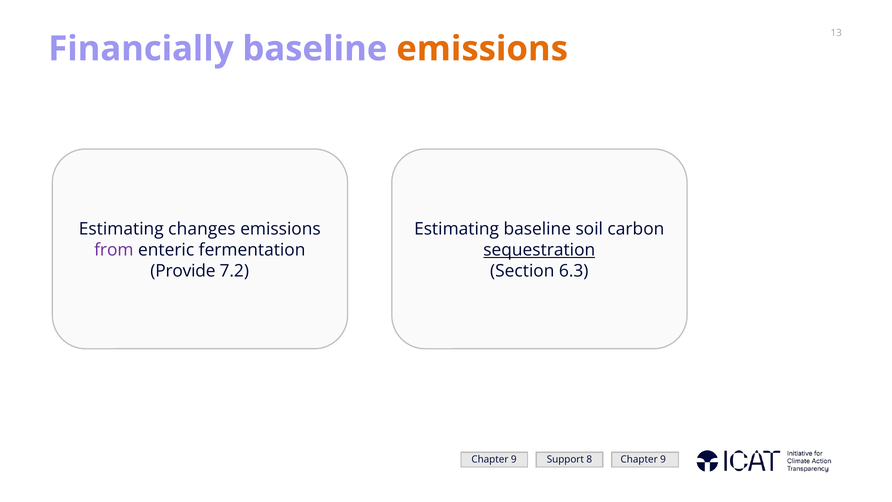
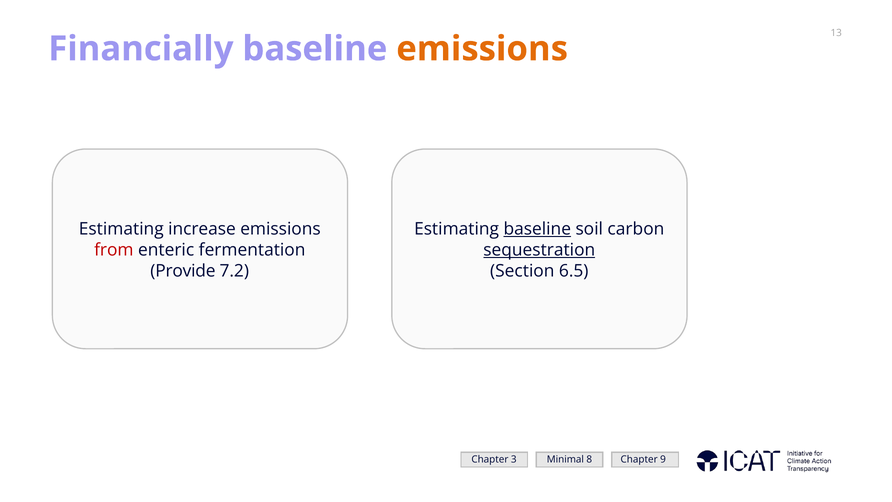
changes: changes -> increase
baseline at (537, 229) underline: none -> present
from colour: purple -> red
6.3: 6.3 -> 6.5
9 at (514, 459): 9 -> 3
Support: Support -> Minimal
